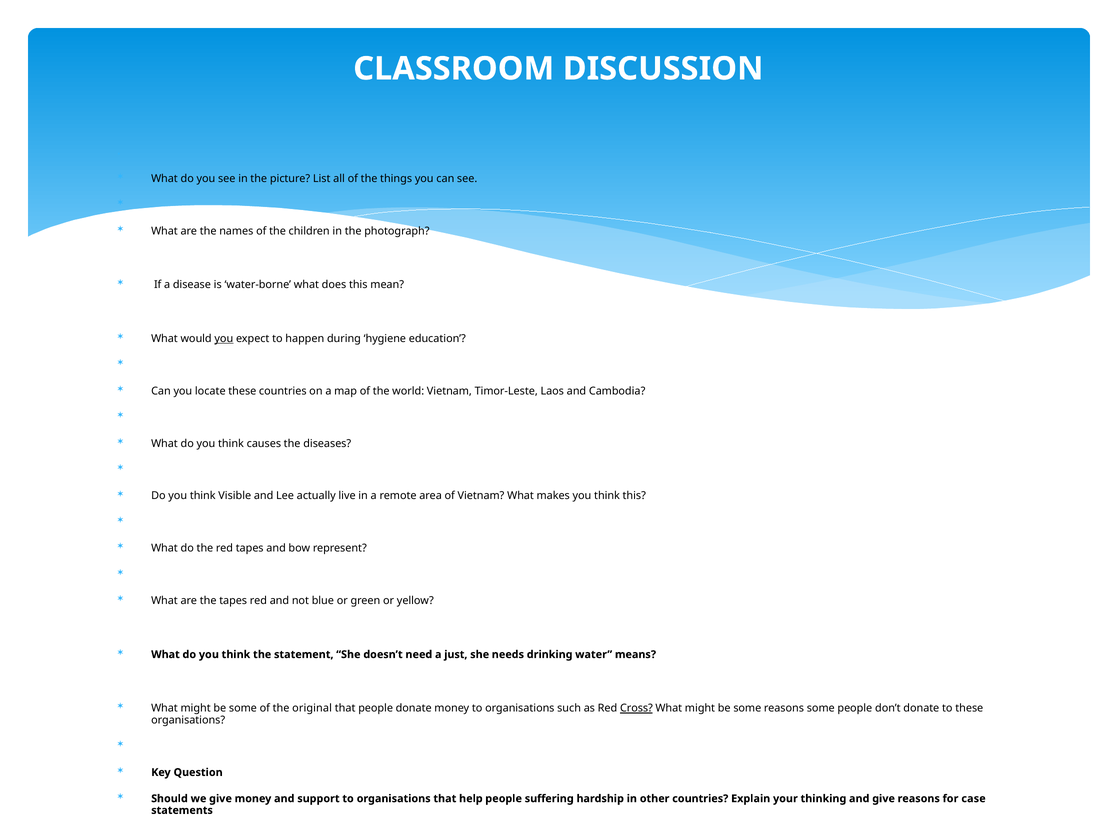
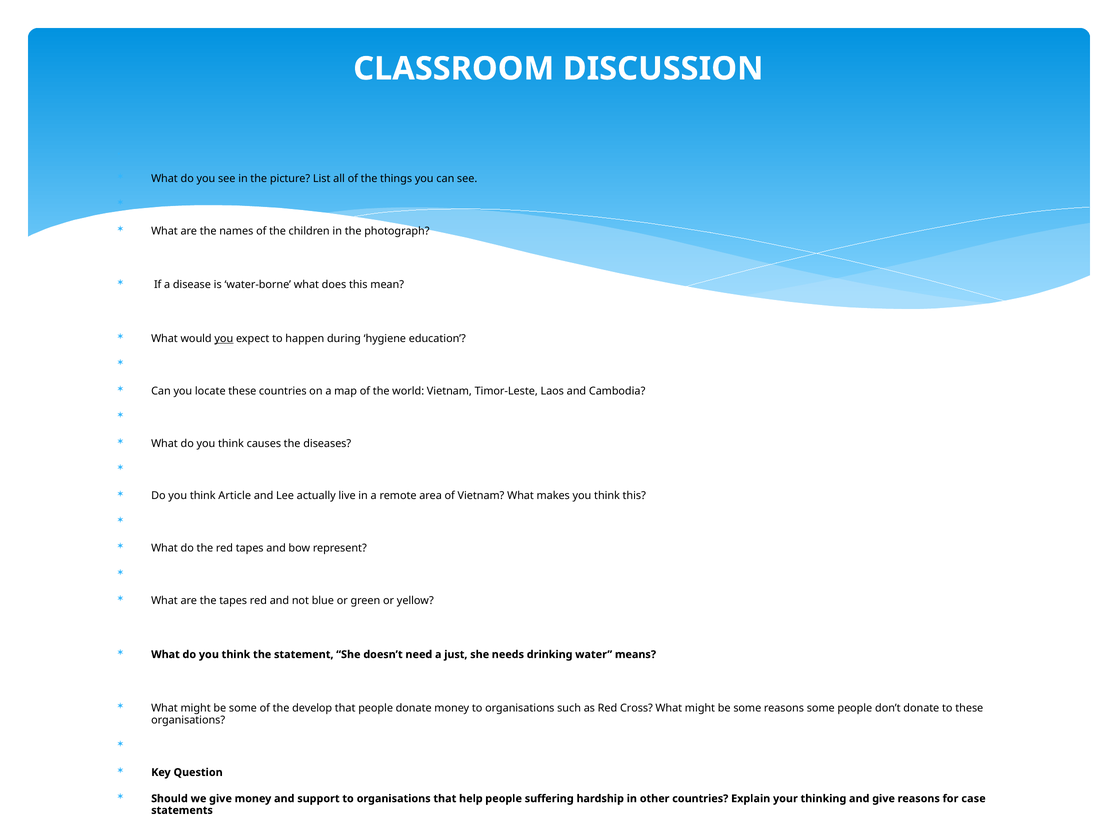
Visible: Visible -> Article
original: original -> develop
Cross underline: present -> none
